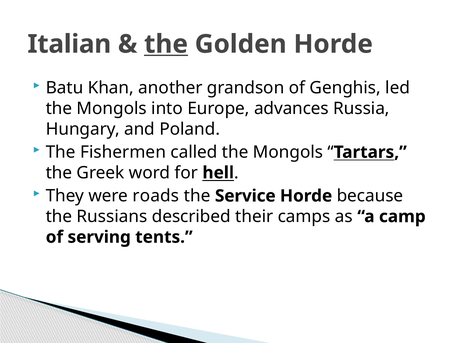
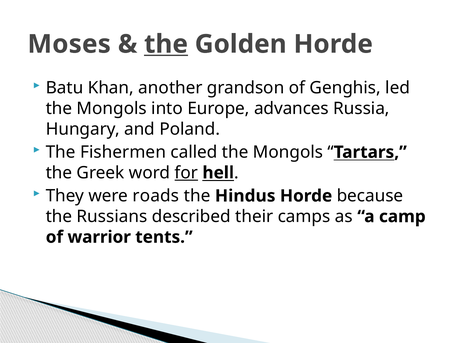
Italian: Italian -> Moses
for underline: none -> present
Service: Service -> Hindus
serving: serving -> warrior
